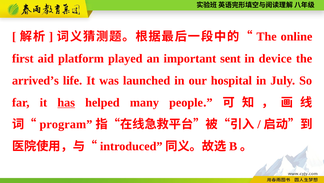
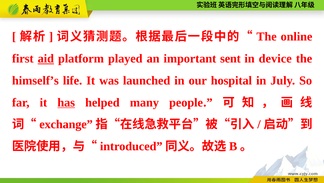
aid underline: none -> present
arrived’s: arrived’s -> himself’s
program: program -> exchange
